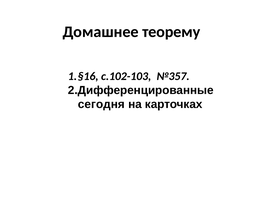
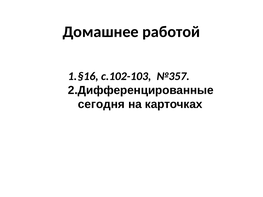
теорему: теорему -> работой
